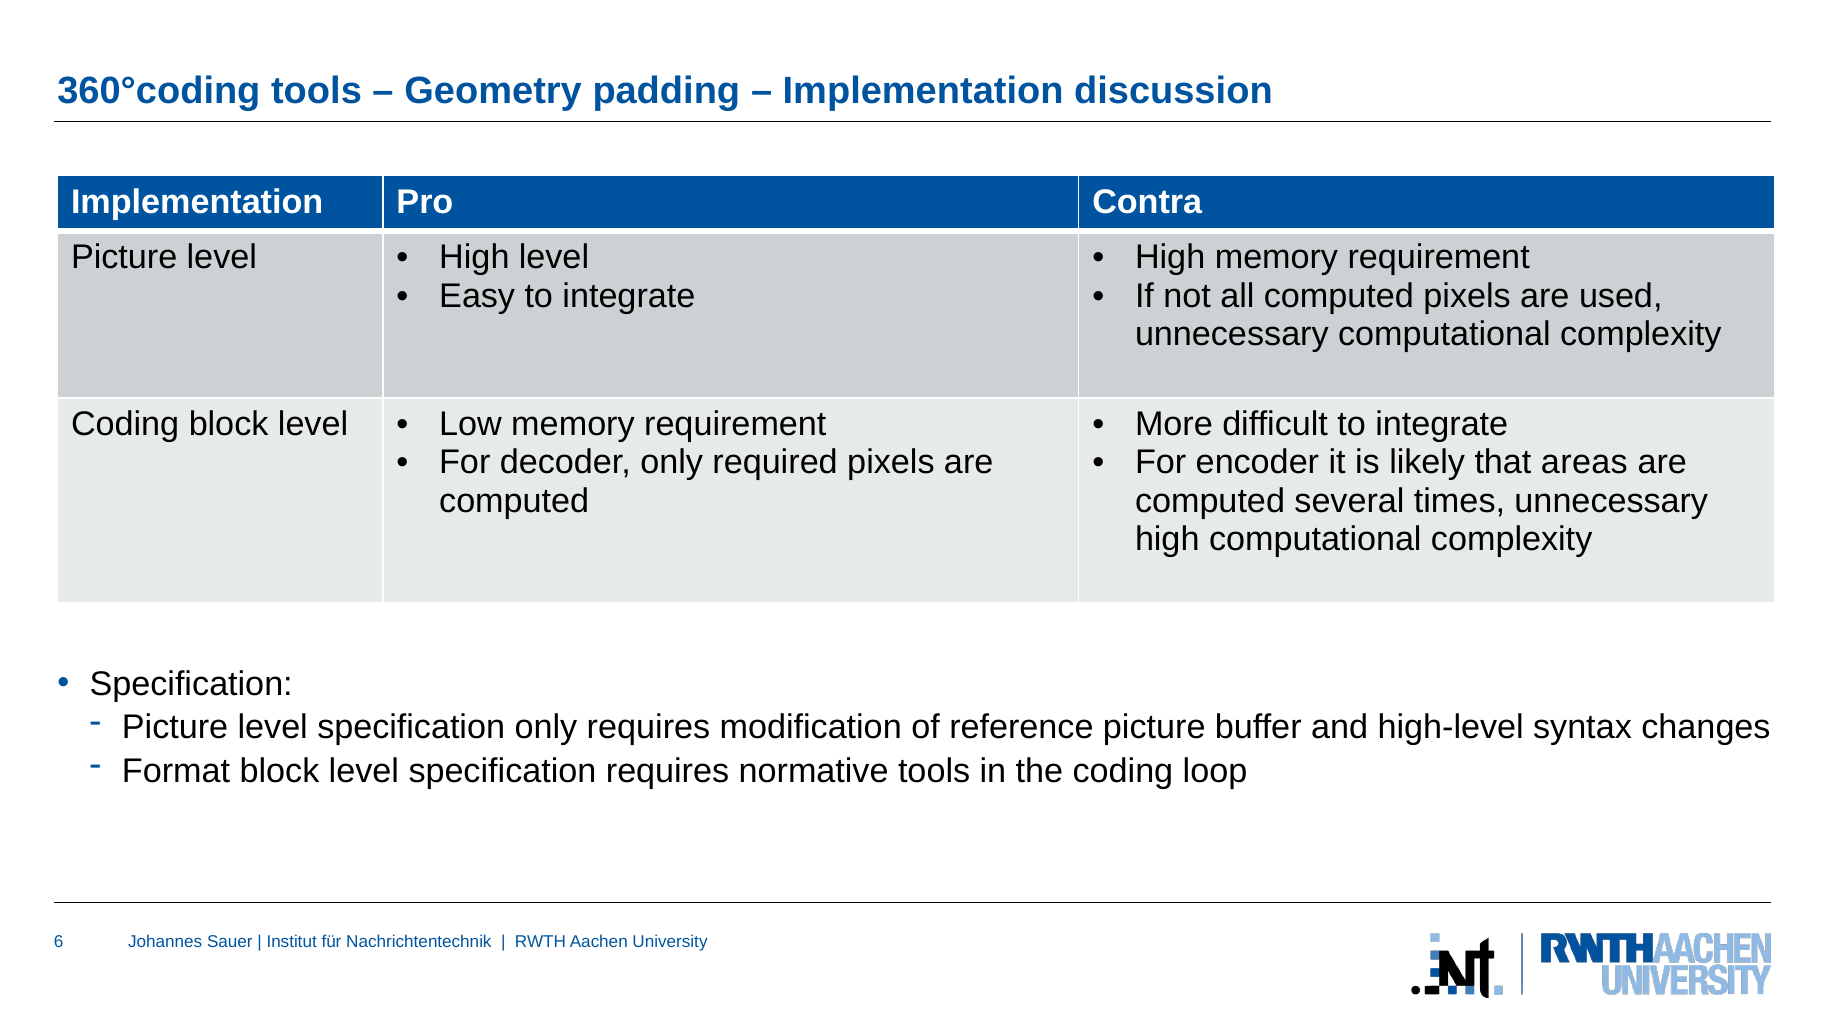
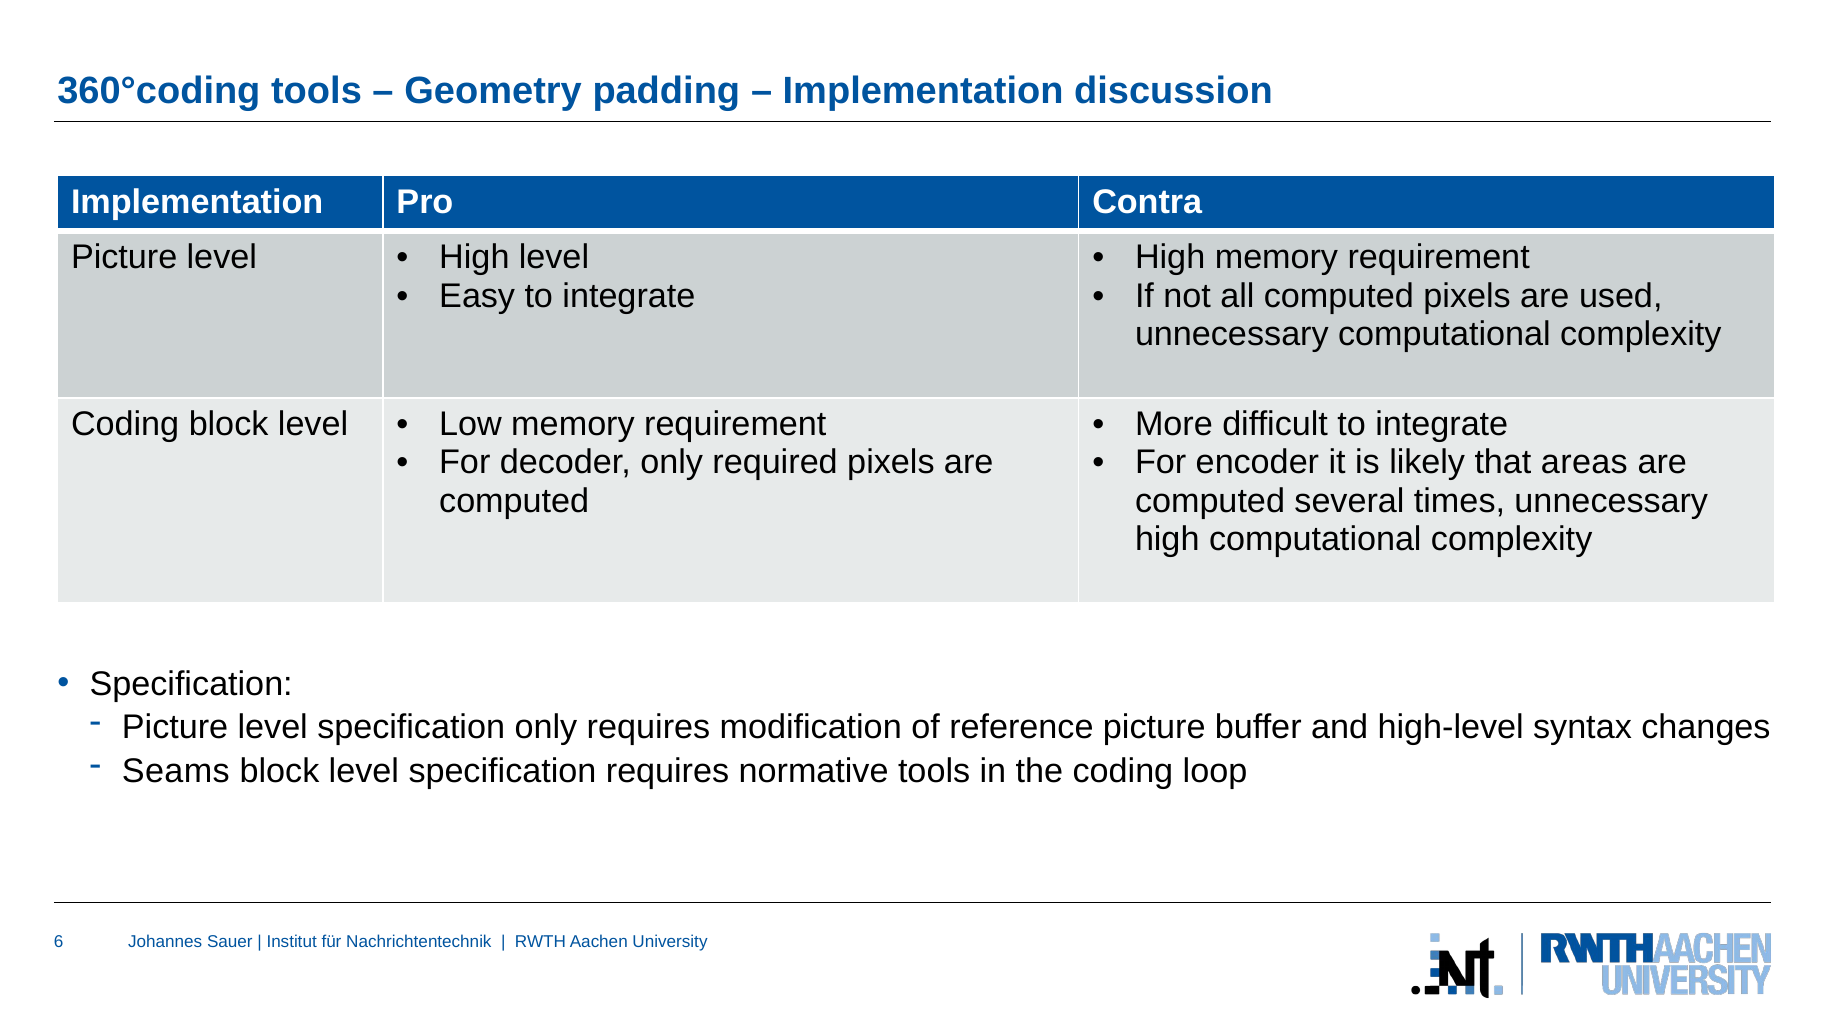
Format: Format -> Seams
